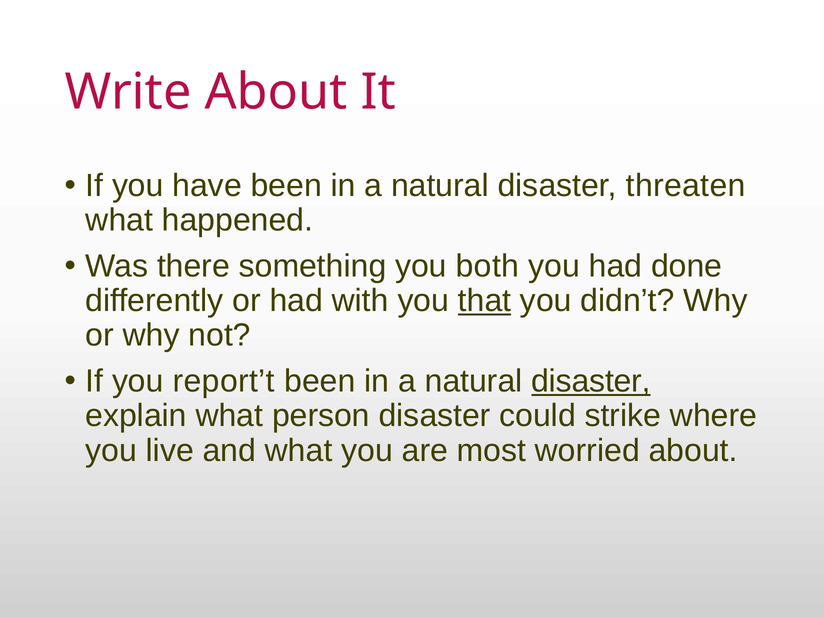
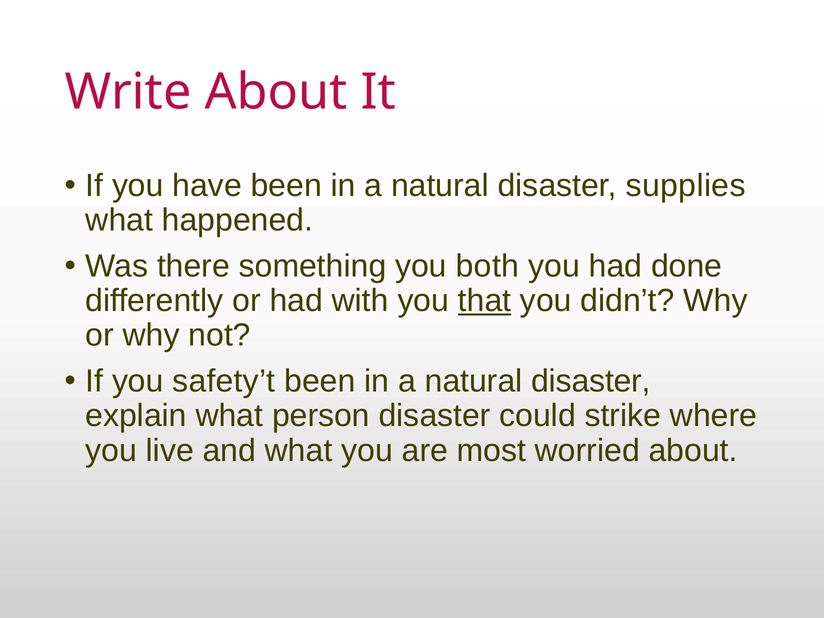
threaten: threaten -> supplies
report’t: report’t -> safety’t
disaster at (591, 381) underline: present -> none
